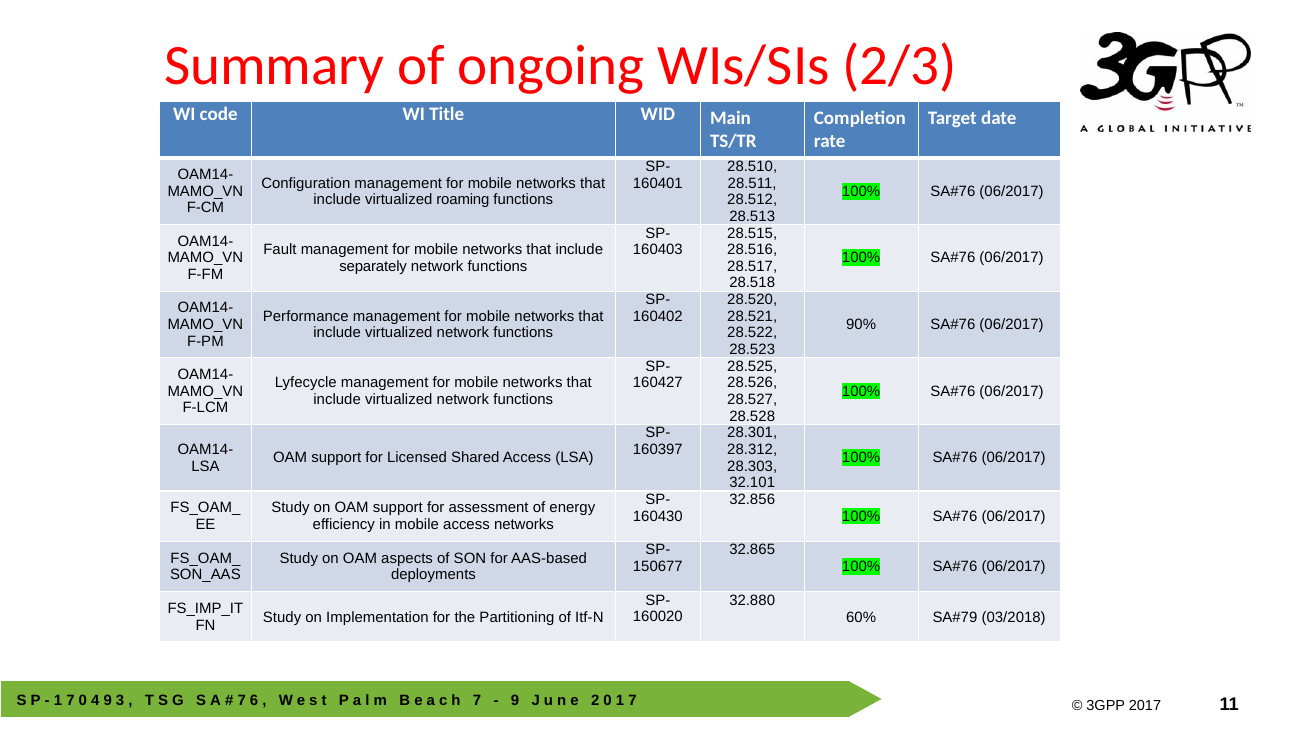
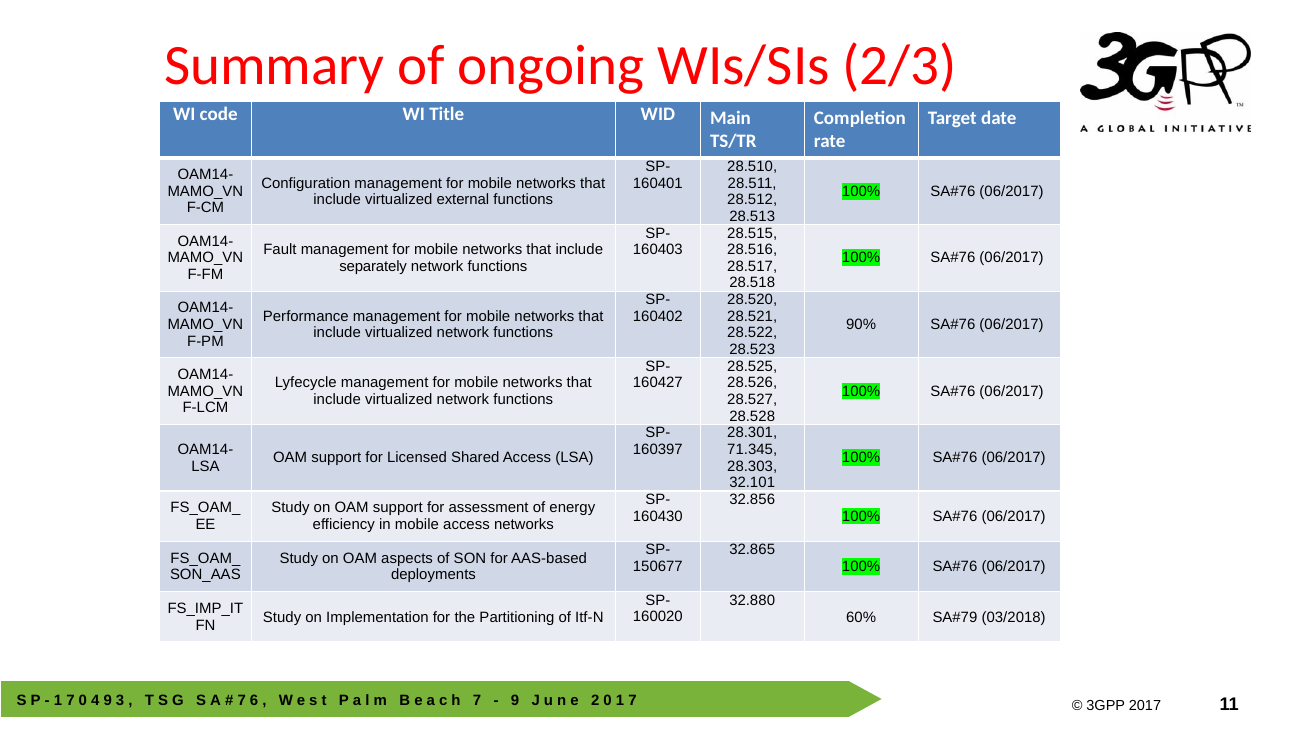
roaming: roaming -> external
28.312: 28.312 -> 71.345
